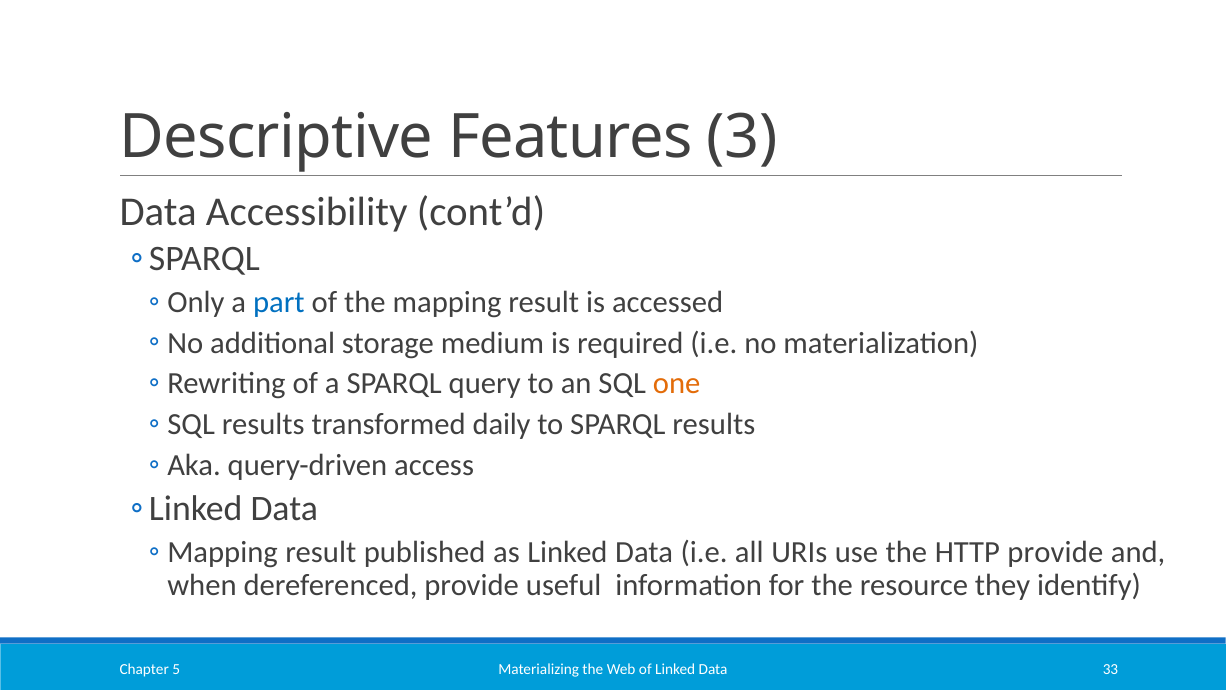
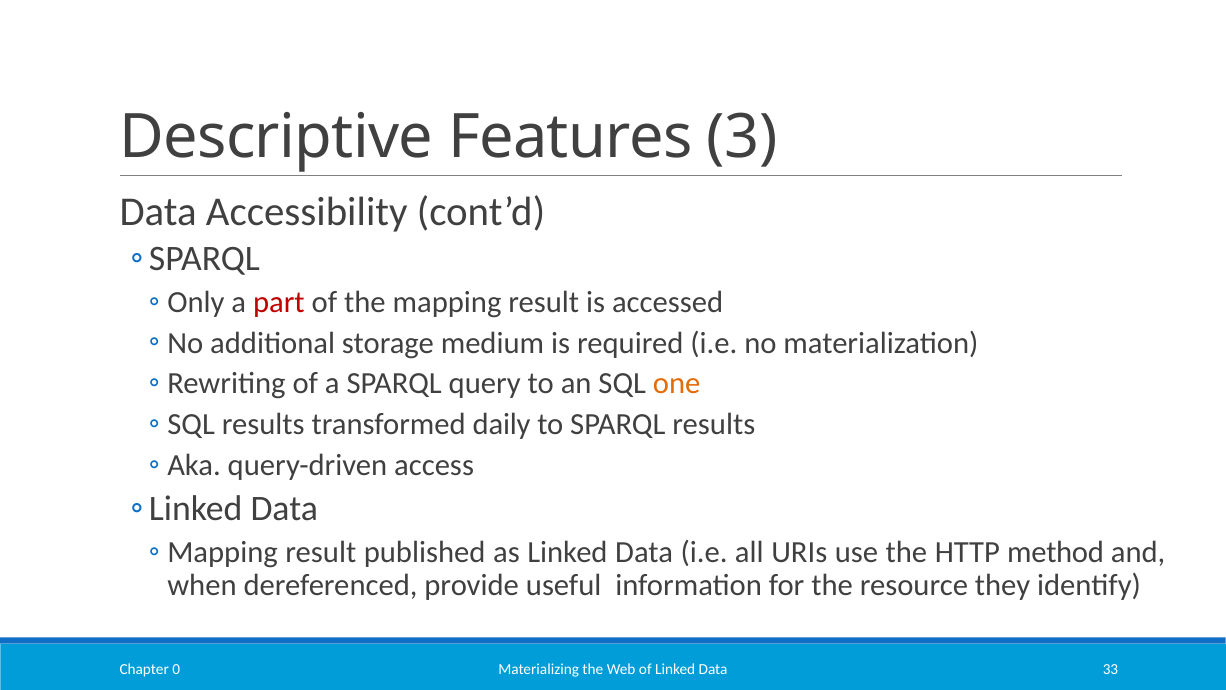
part colour: blue -> red
HTTP provide: provide -> method
5: 5 -> 0
